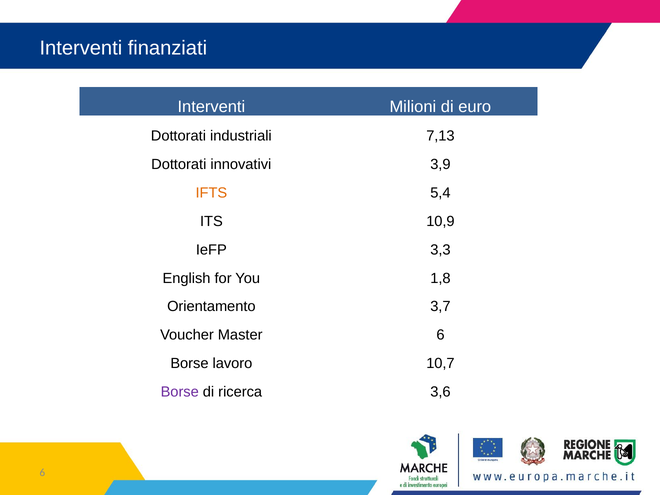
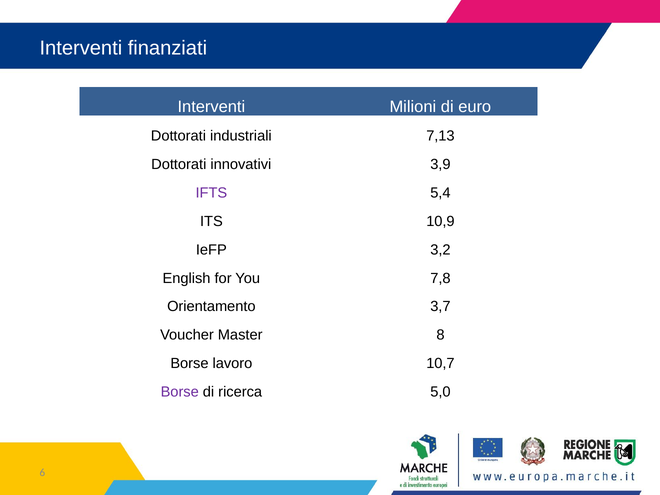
IFTS colour: orange -> purple
3,3: 3,3 -> 3,2
1,8: 1,8 -> 7,8
Master 6: 6 -> 8
3,6: 3,6 -> 5,0
